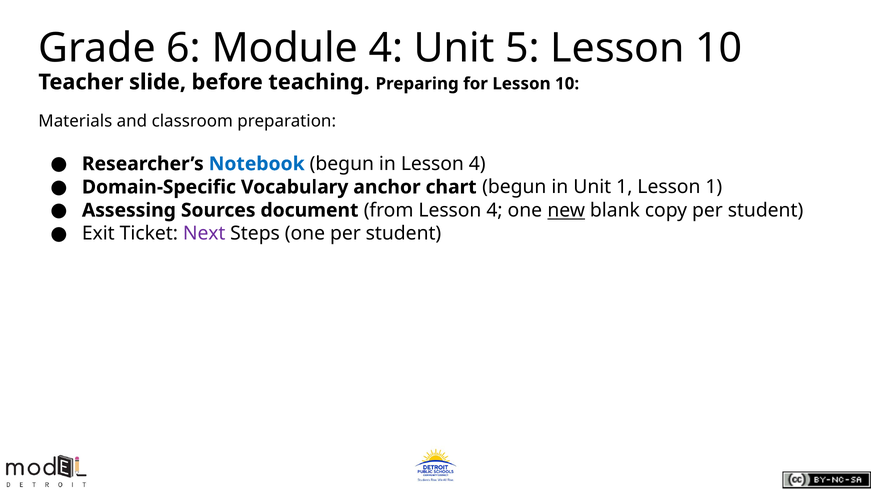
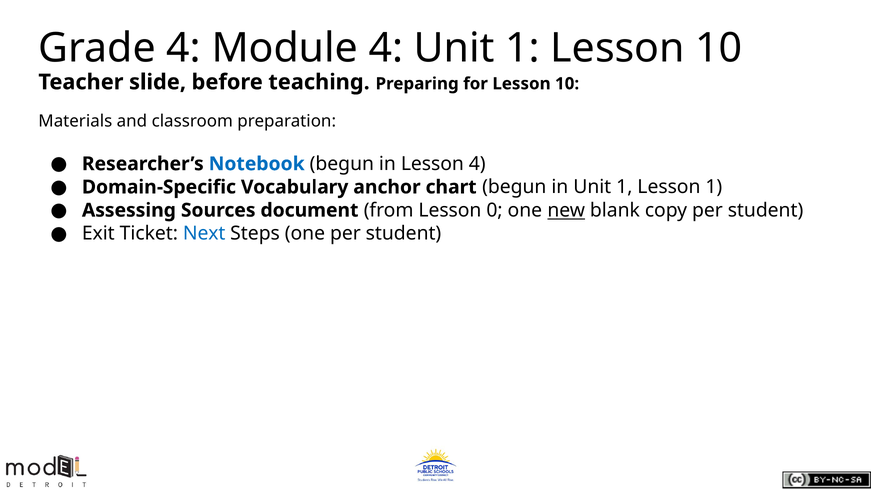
Grade 6: 6 -> 4
4 Unit 5: 5 -> 1
from Lesson 4: 4 -> 0
Next colour: purple -> blue
